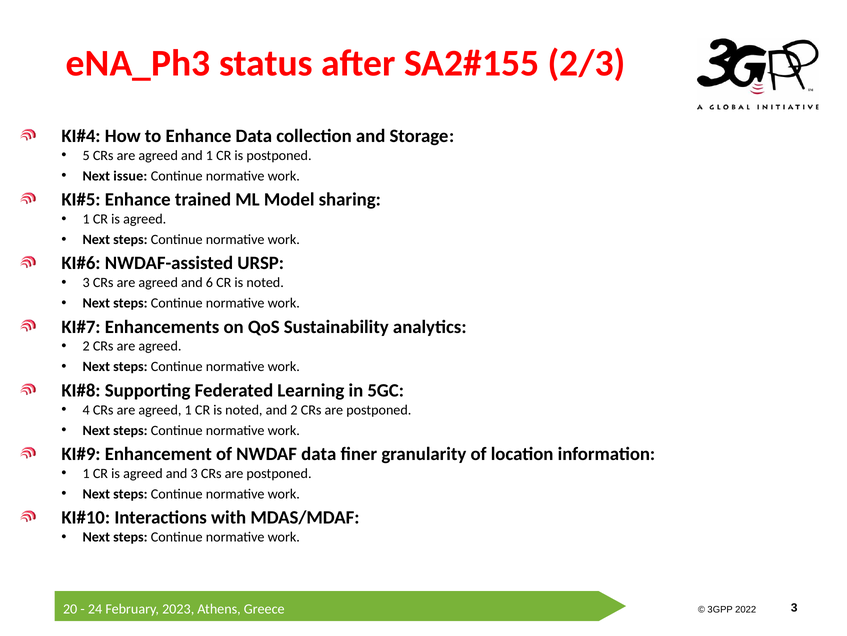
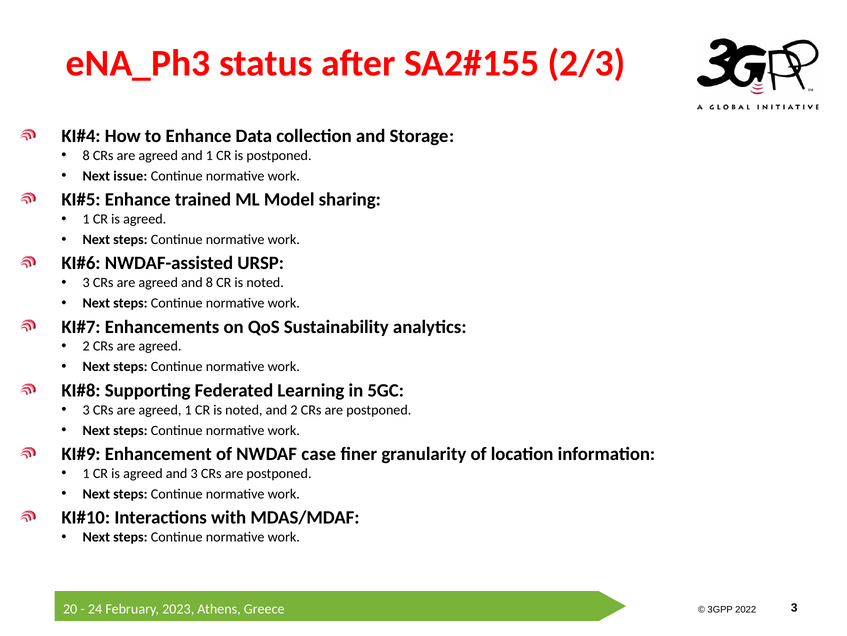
5 at (86, 155): 5 -> 8
and 6: 6 -> 8
4 at (86, 409): 4 -> 3
NWDAF data: data -> case
